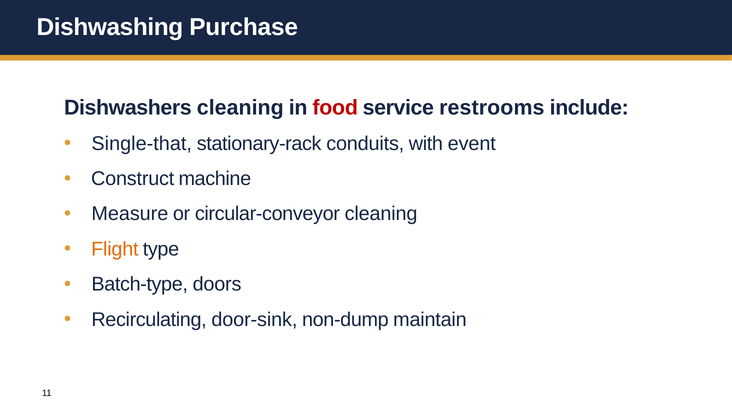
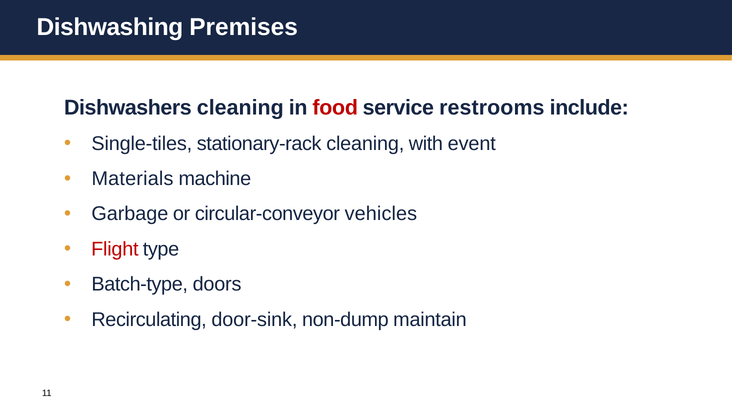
Purchase: Purchase -> Premises
Single-that: Single-that -> Single-tiles
stationary-rack conduits: conduits -> cleaning
Construct: Construct -> Materials
Measure: Measure -> Garbage
circular-conveyor cleaning: cleaning -> vehicles
Flight colour: orange -> red
